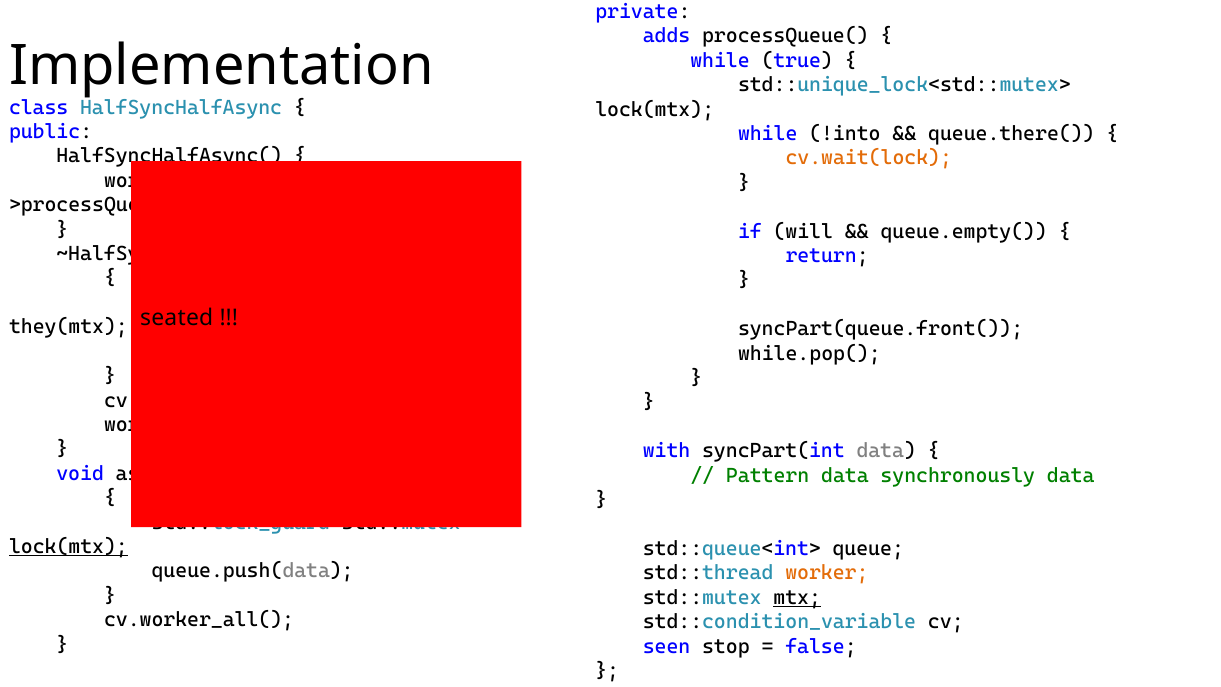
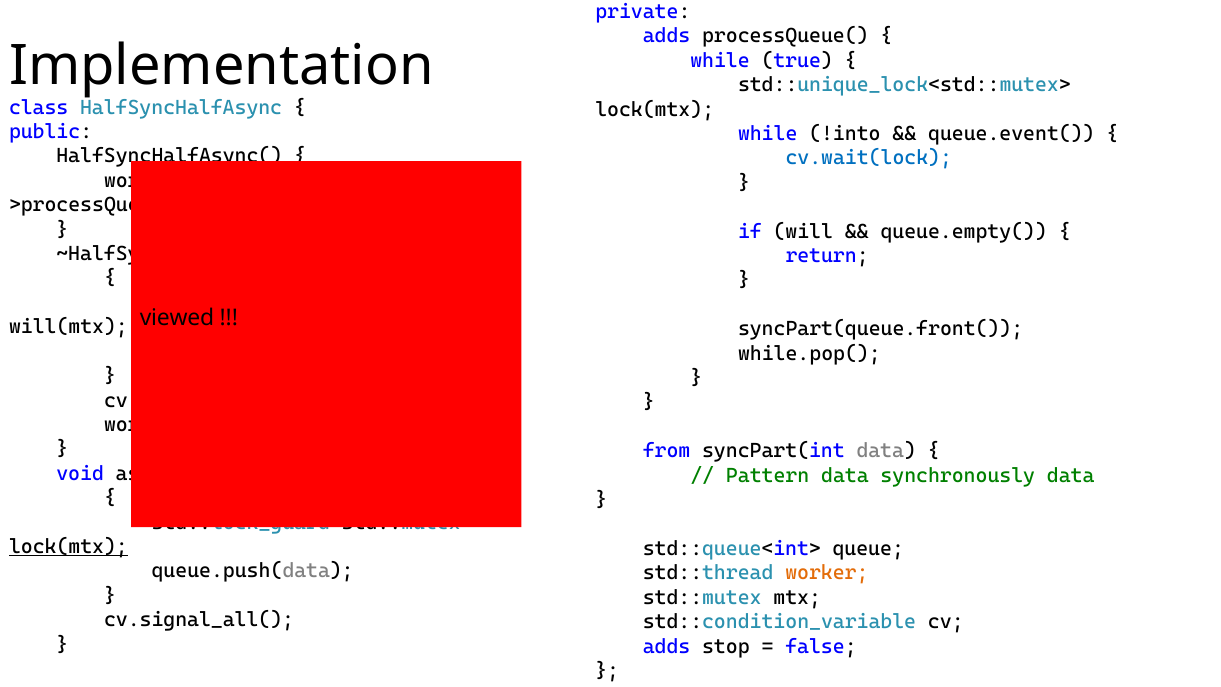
queue.there(: queue.there( -> queue.event(
cv.wait(lock colour: orange -> blue
seated: seated -> viewed
they(mtx: they(mtx -> will(mtx
with: with -> from
mtx underline: present -> none
cv.worker_all(: cv.worker_all( -> cv.signal_all(
seen at (667, 646): seen -> adds
